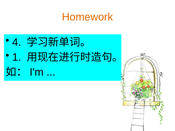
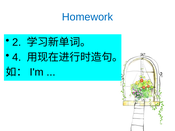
Homework colour: orange -> blue
4: 4 -> 2
1: 1 -> 4
